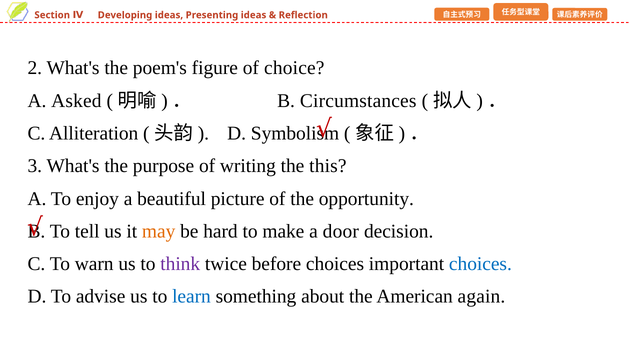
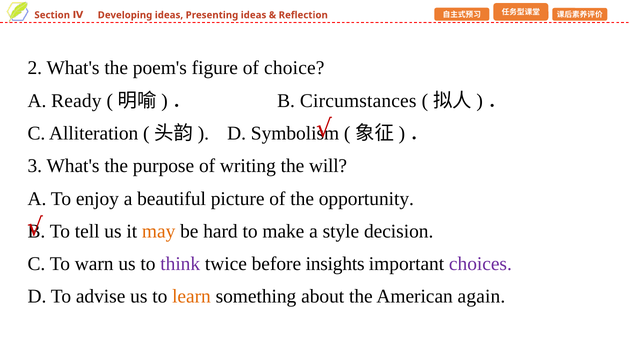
Asked: Asked -> Ready
this: this -> will
door: door -> style
before choices: choices -> insights
choices at (480, 264) colour: blue -> purple
learn colour: blue -> orange
